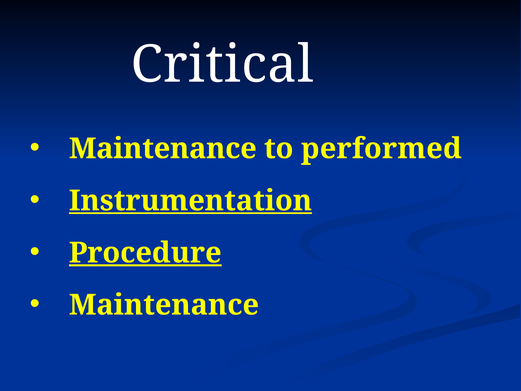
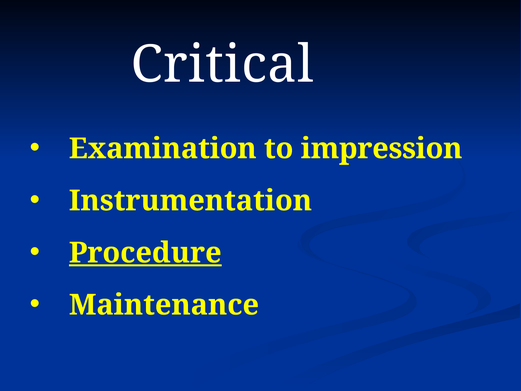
Maintenance at (163, 149): Maintenance -> Examination
performed: performed -> impression
Instrumentation underline: present -> none
